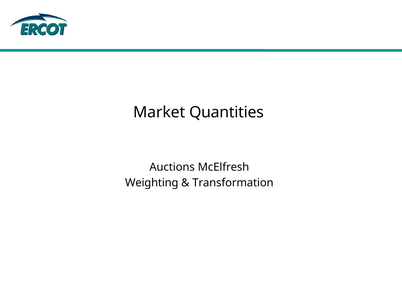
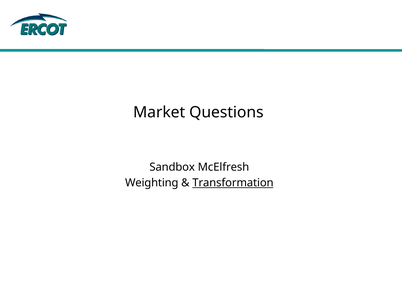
Quantities: Quantities -> Questions
Auctions: Auctions -> Sandbox
Transformation underline: none -> present
